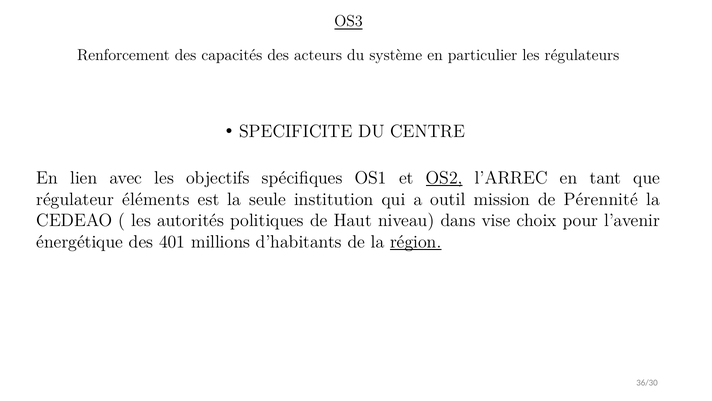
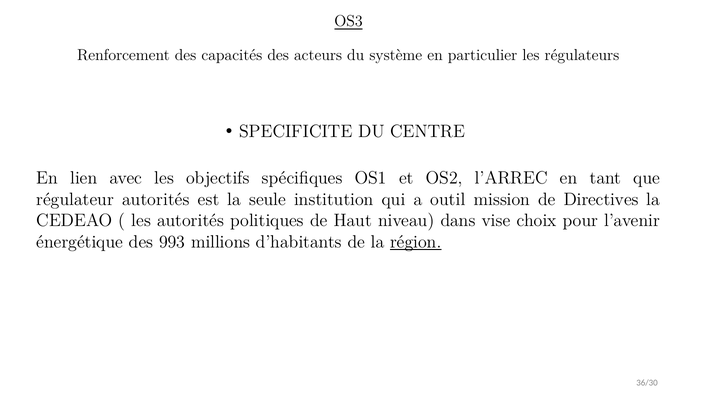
OS2 underline: present -> none
régulateur éléments: éléments -> autorités
Pérennité: Pérennité -> Directives
401: 401 -> 993
